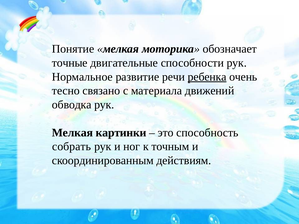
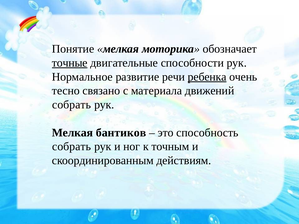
точные underline: none -> present
обводка at (72, 105): обводка -> собрать
картинки: картинки -> бантиков
